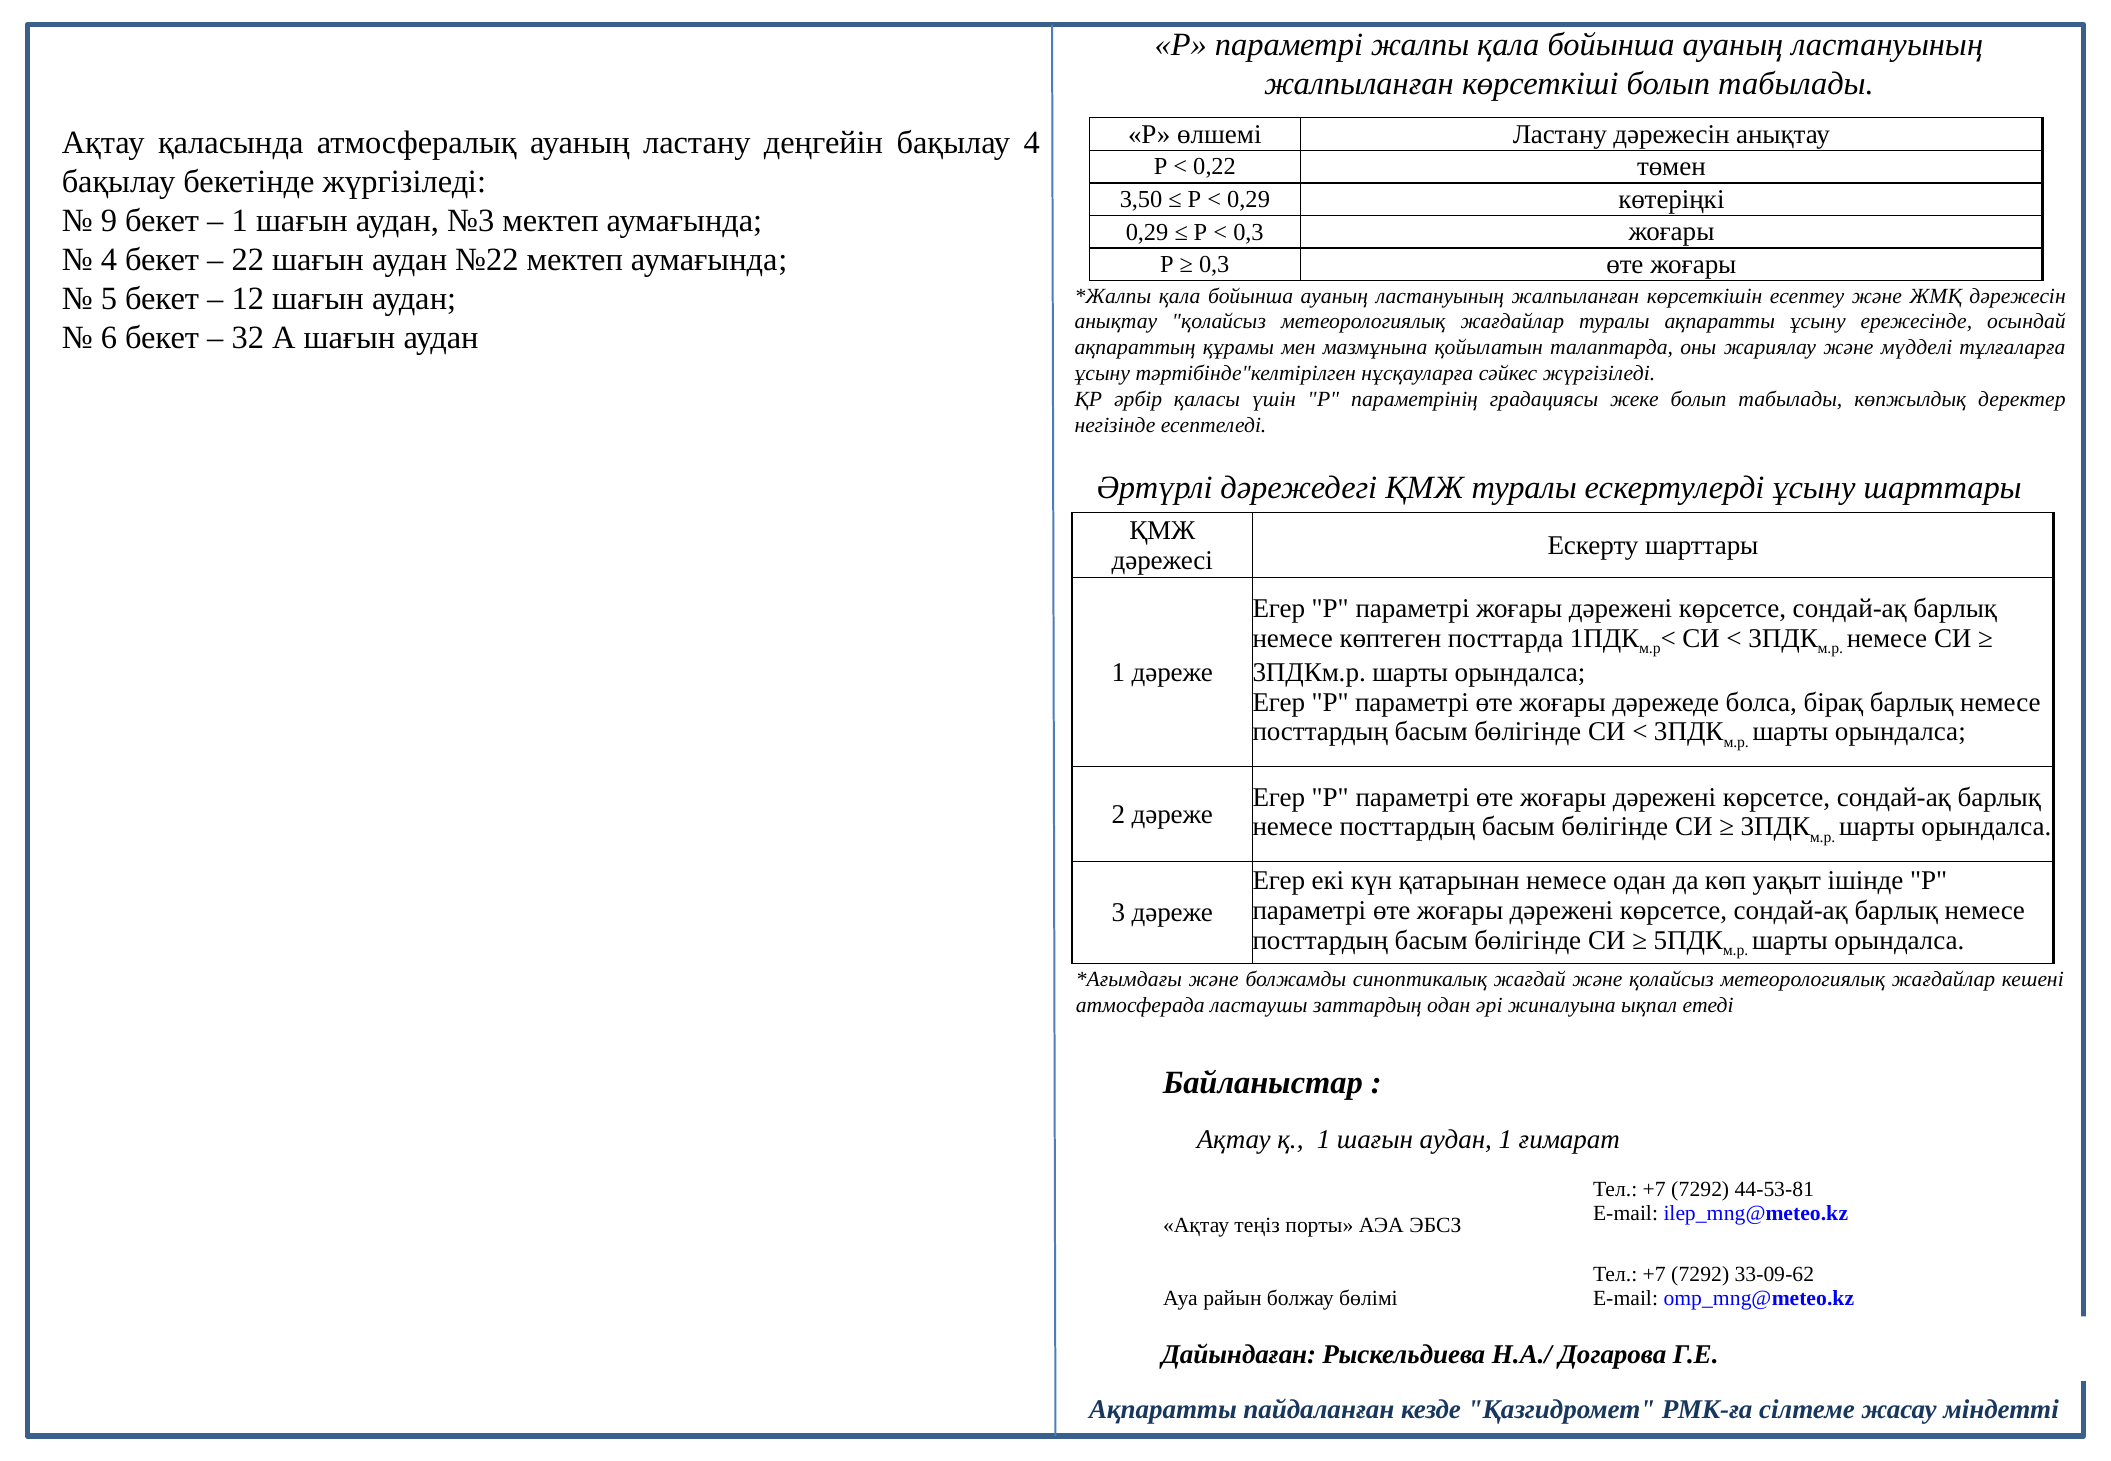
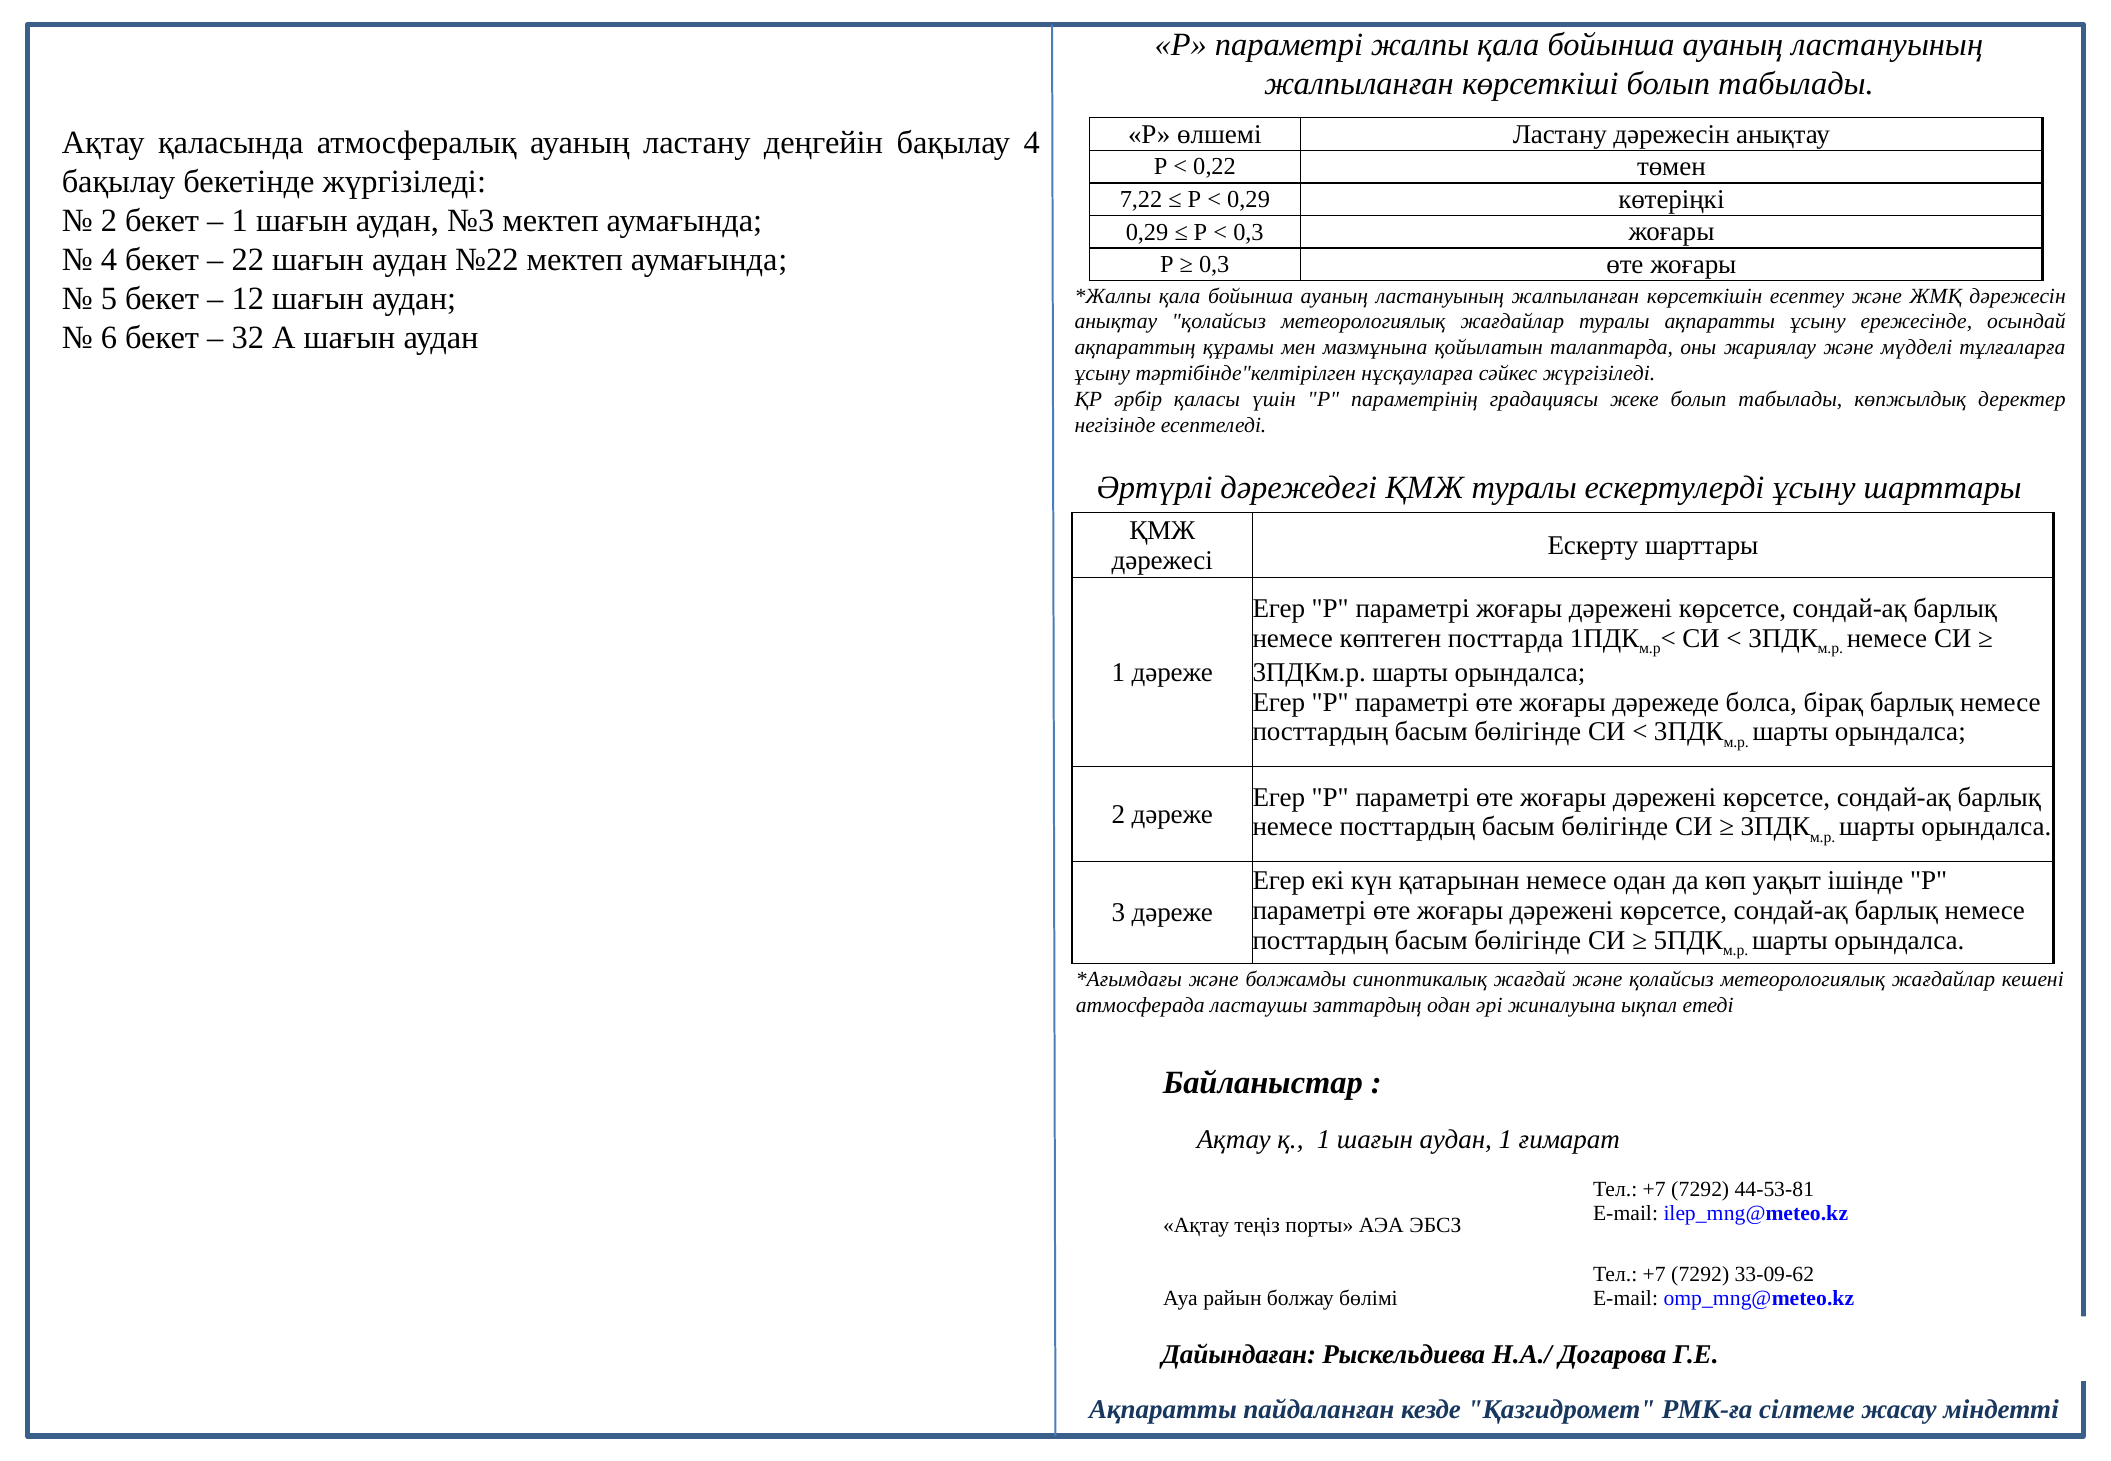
3,50: 3,50 -> 7,22
9 at (109, 221): 9 -> 2
